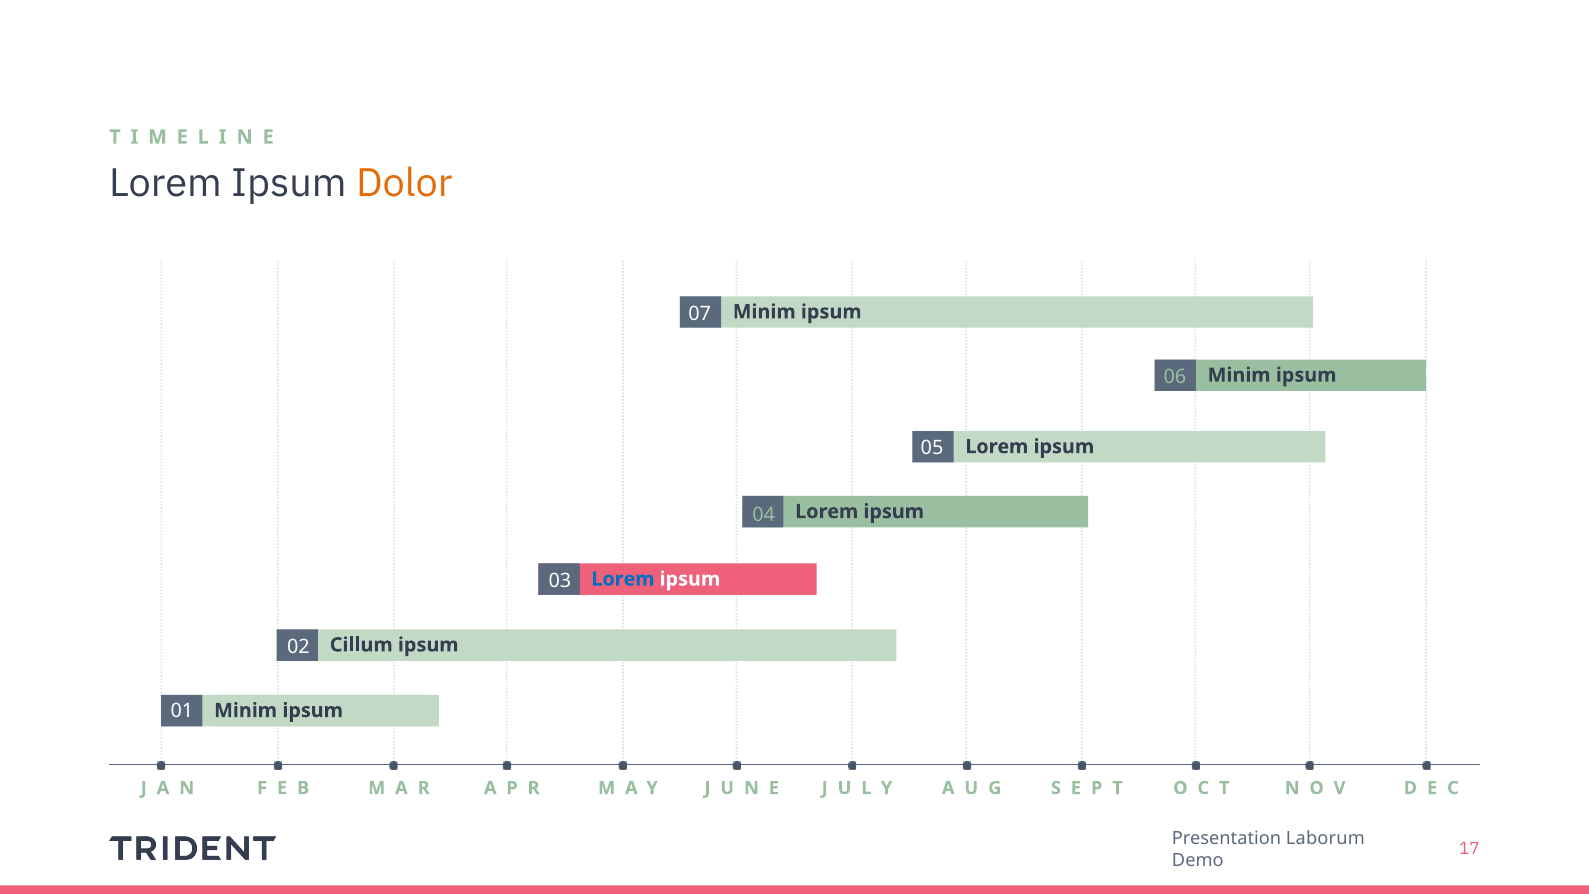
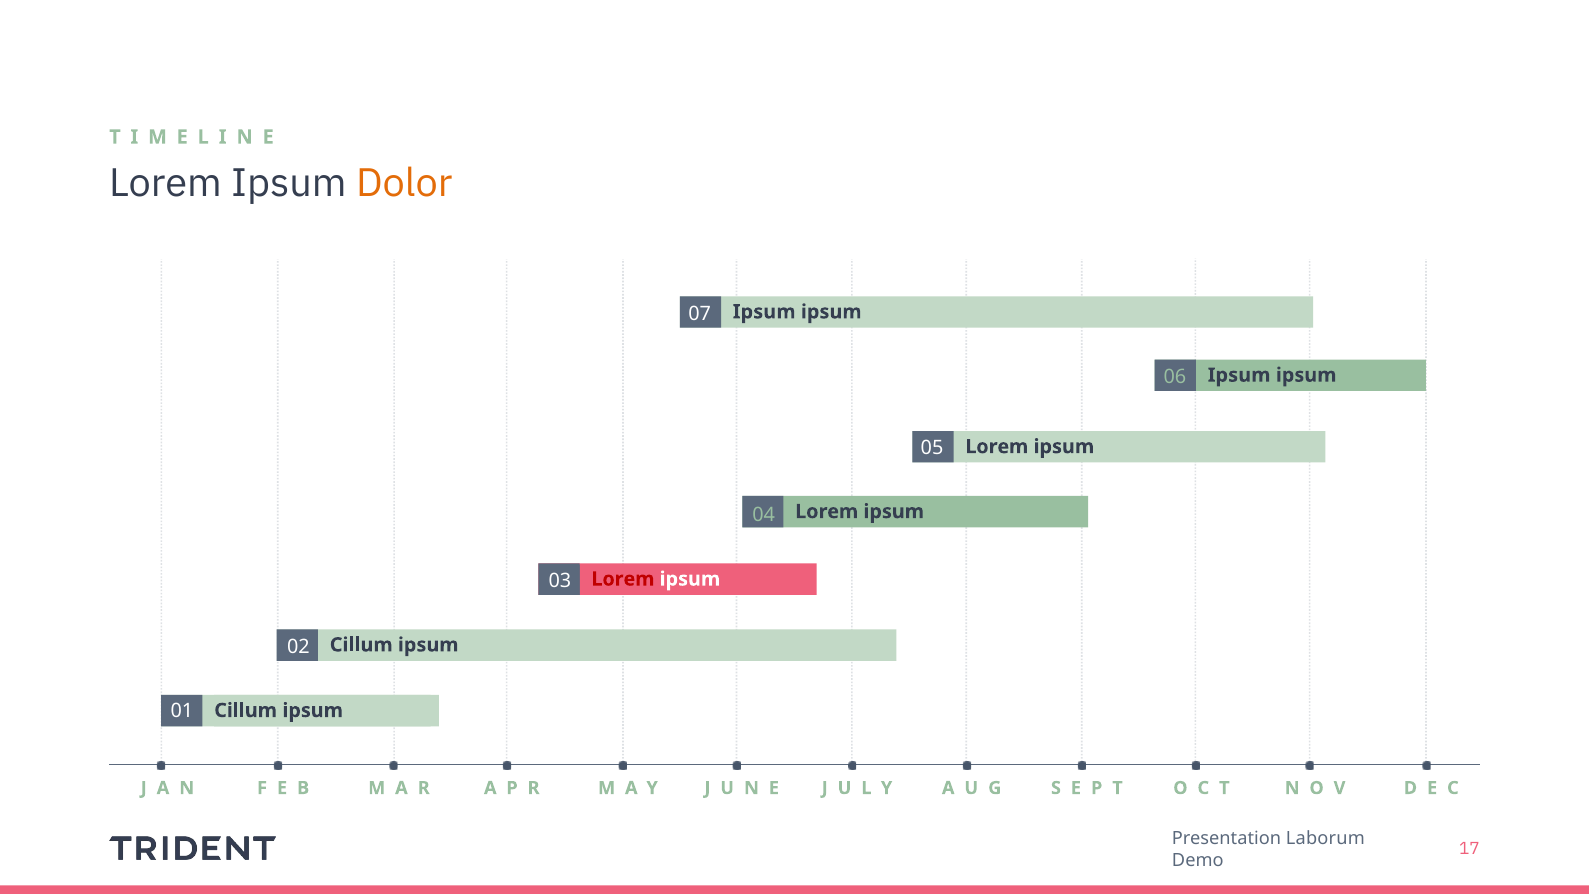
Minim at (764, 312): Minim -> Ipsum
Minim at (1239, 375): Minim -> Ipsum
Lorem at (623, 579) colour: blue -> red
Minim at (246, 710): Minim -> Cillum
